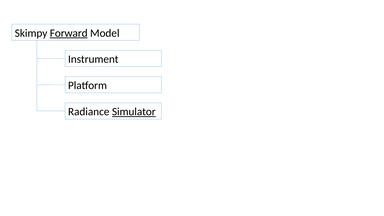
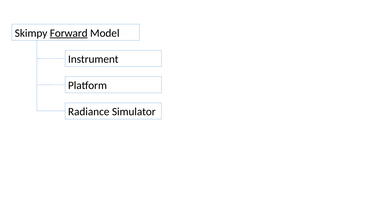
Simulator underline: present -> none
